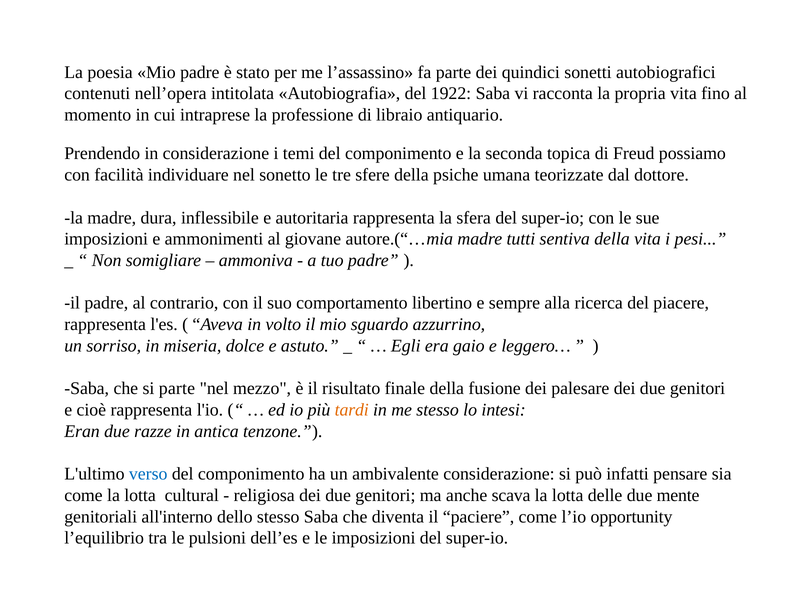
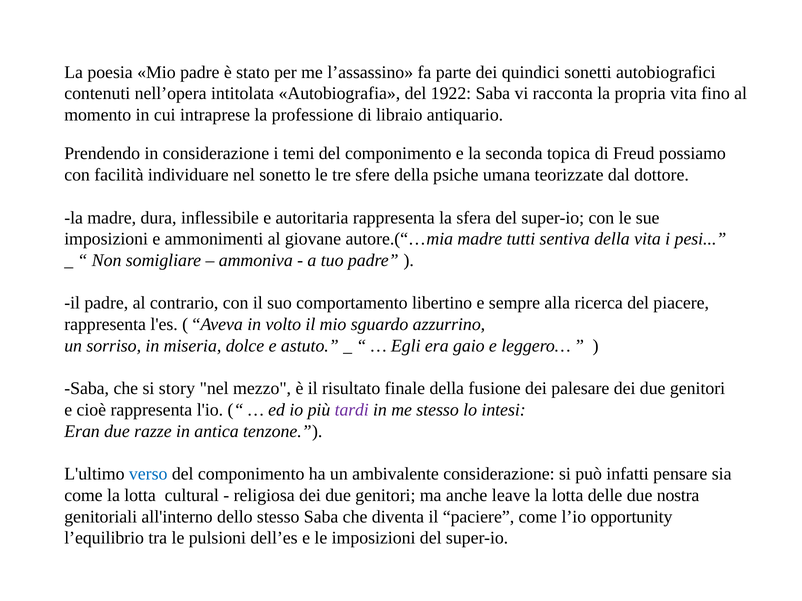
si parte: parte -> story
tardi colour: orange -> purple
scava: scava -> leave
mente: mente -> nostra
